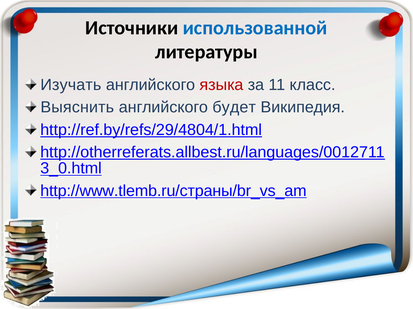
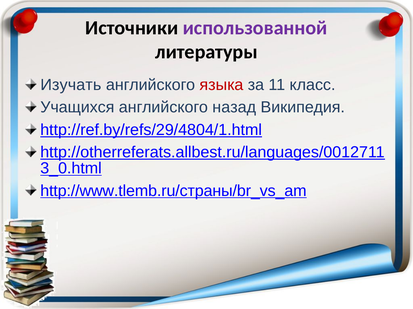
использованной colour: blue -> purple
Выяснить: Выяснить -> Учащихся
будет: будет -> назад
